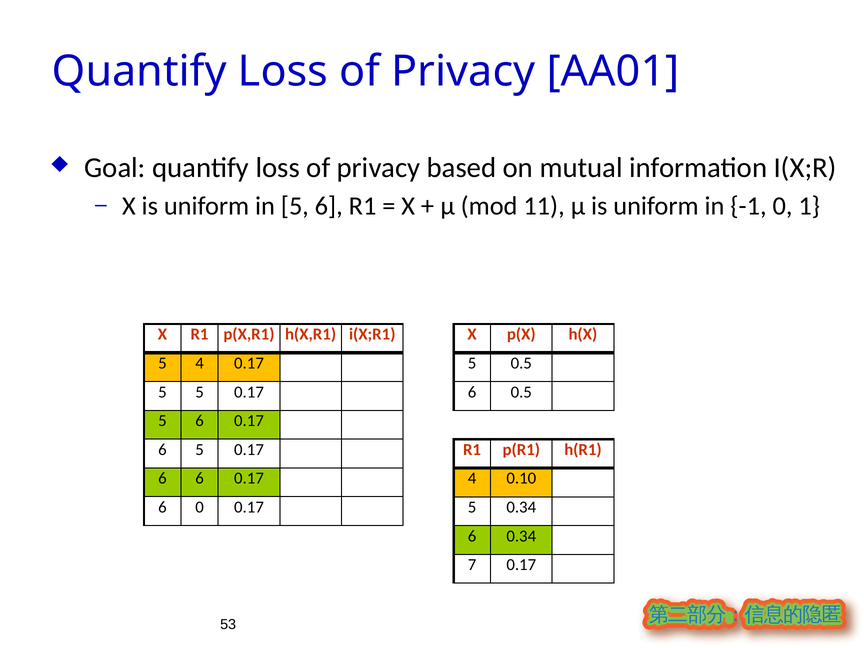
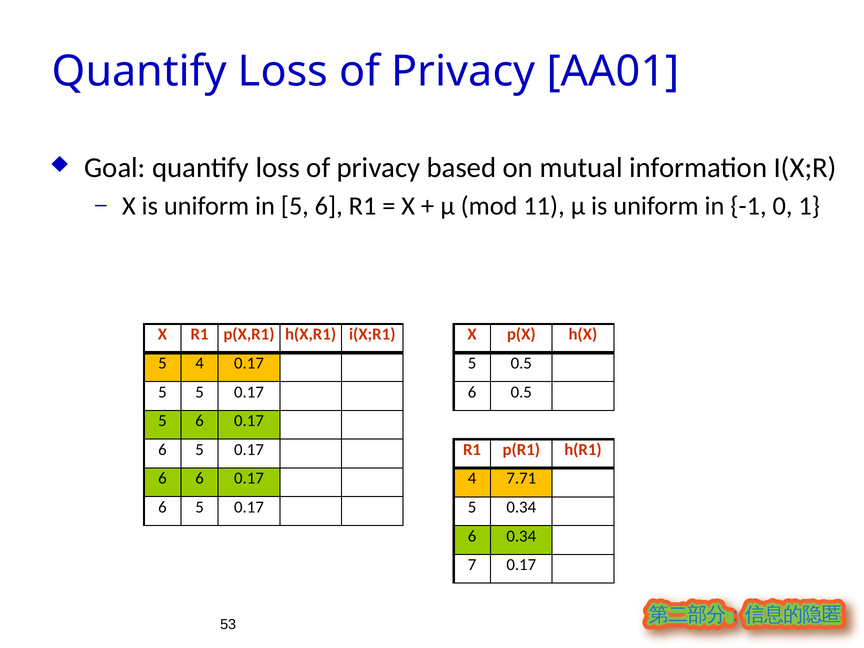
0.10: 0.10 -> 7.71
0 at (200, 507): 0 -> 5
